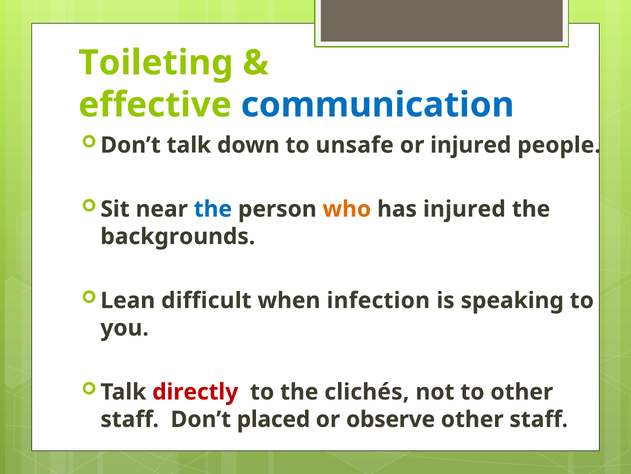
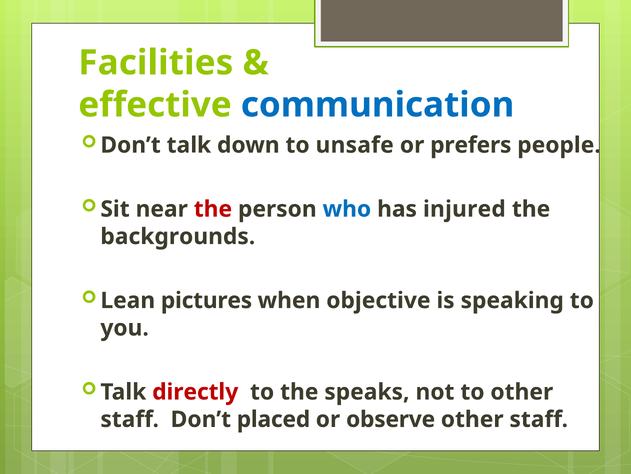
Toileting: Toileting -> Facilities
or injured: injured -> prefers
the at (213, 209) colour: blue -> red
who colour: orange -> blue
difficult: difficult -> pictures
infection: infection -> objective
clichés: clichés -> speaks
